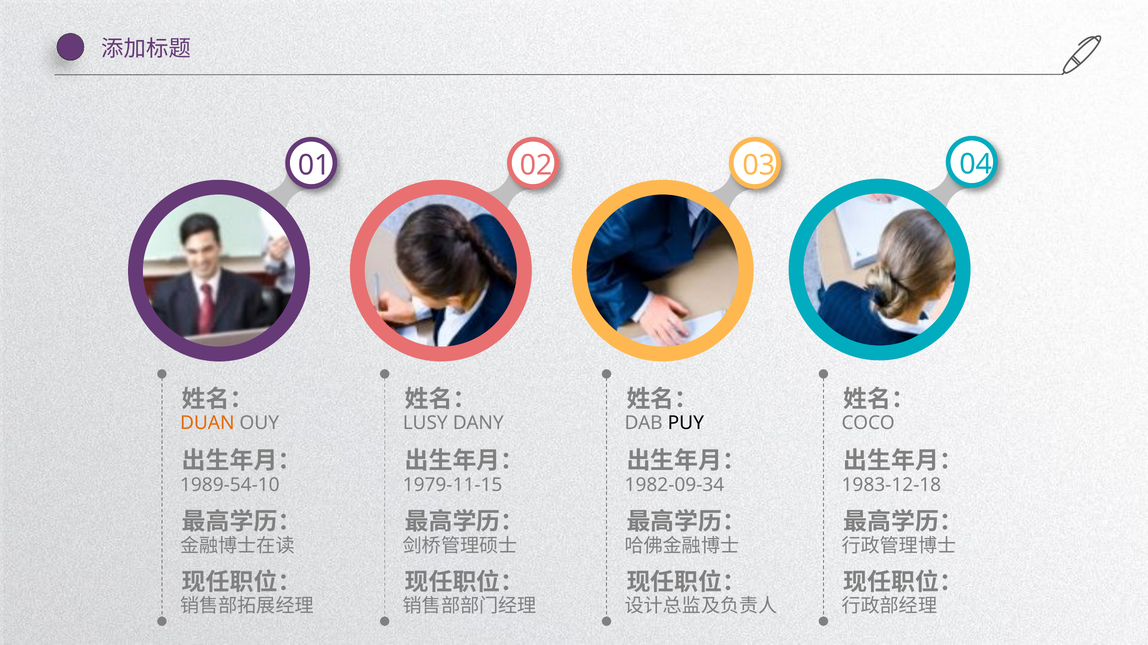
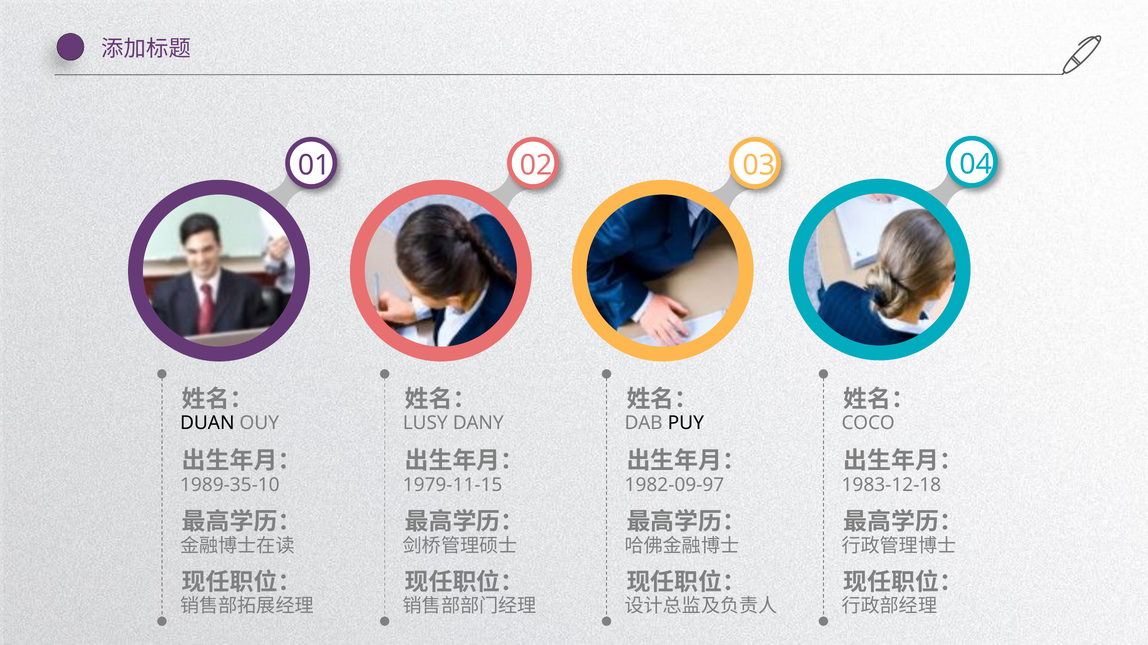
DUAN colour: orange -> black
1989-54-10: 1989-54-10 -> 1989-35-10
1982-09-34: 1982-09-34 -> 1982-09-97
